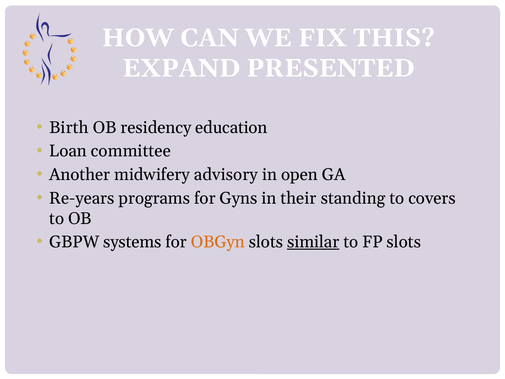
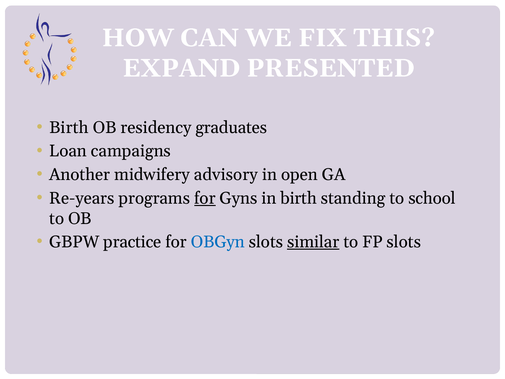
education: education -> graduates
committee: committee -> campaigns
for at (205, 198) underline: none -> present
in their: their -> birth
covers: covers -> school
systems: systems -> practice
OBGyn colour: orange -> blue
